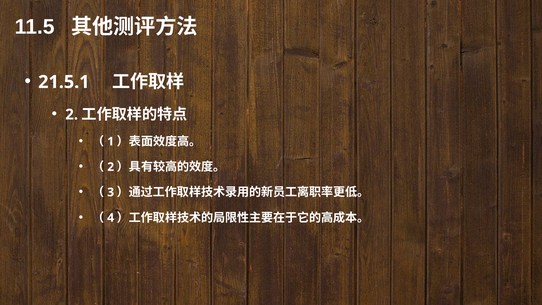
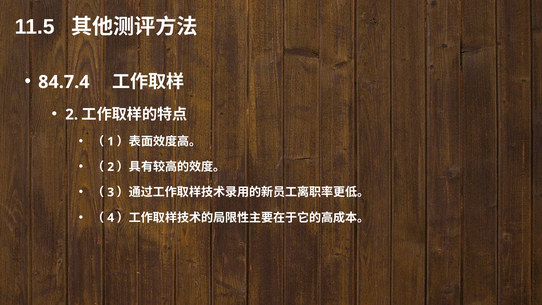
21.5.1: 21.5.1 -> 84.7.4
